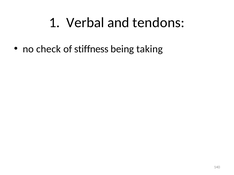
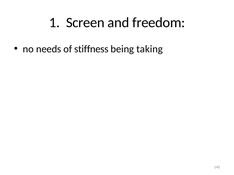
Verbal: Verbal -> Screen
tendons: tendons -> freedom
check: check -> needs
